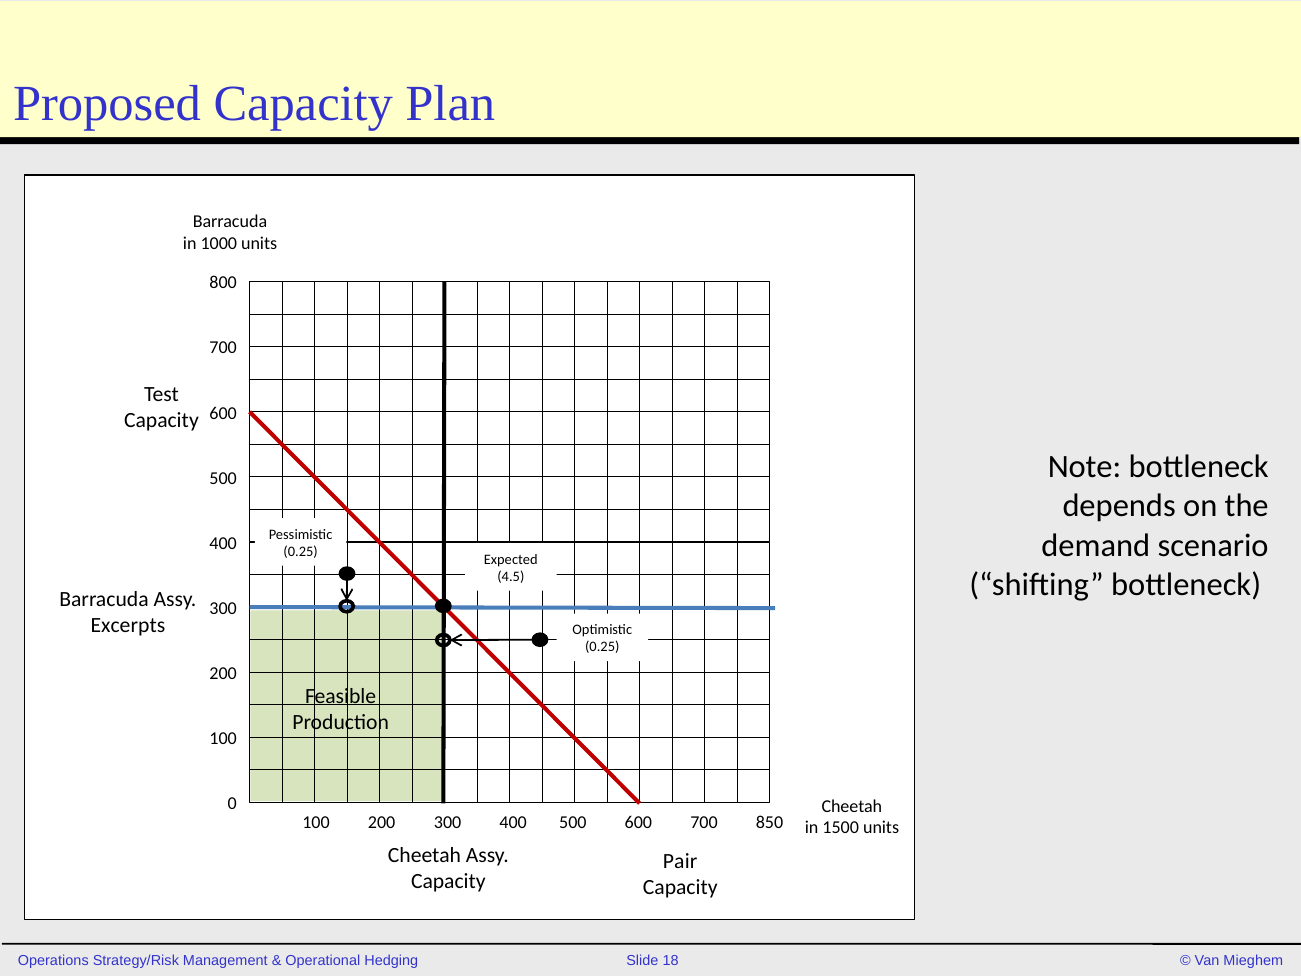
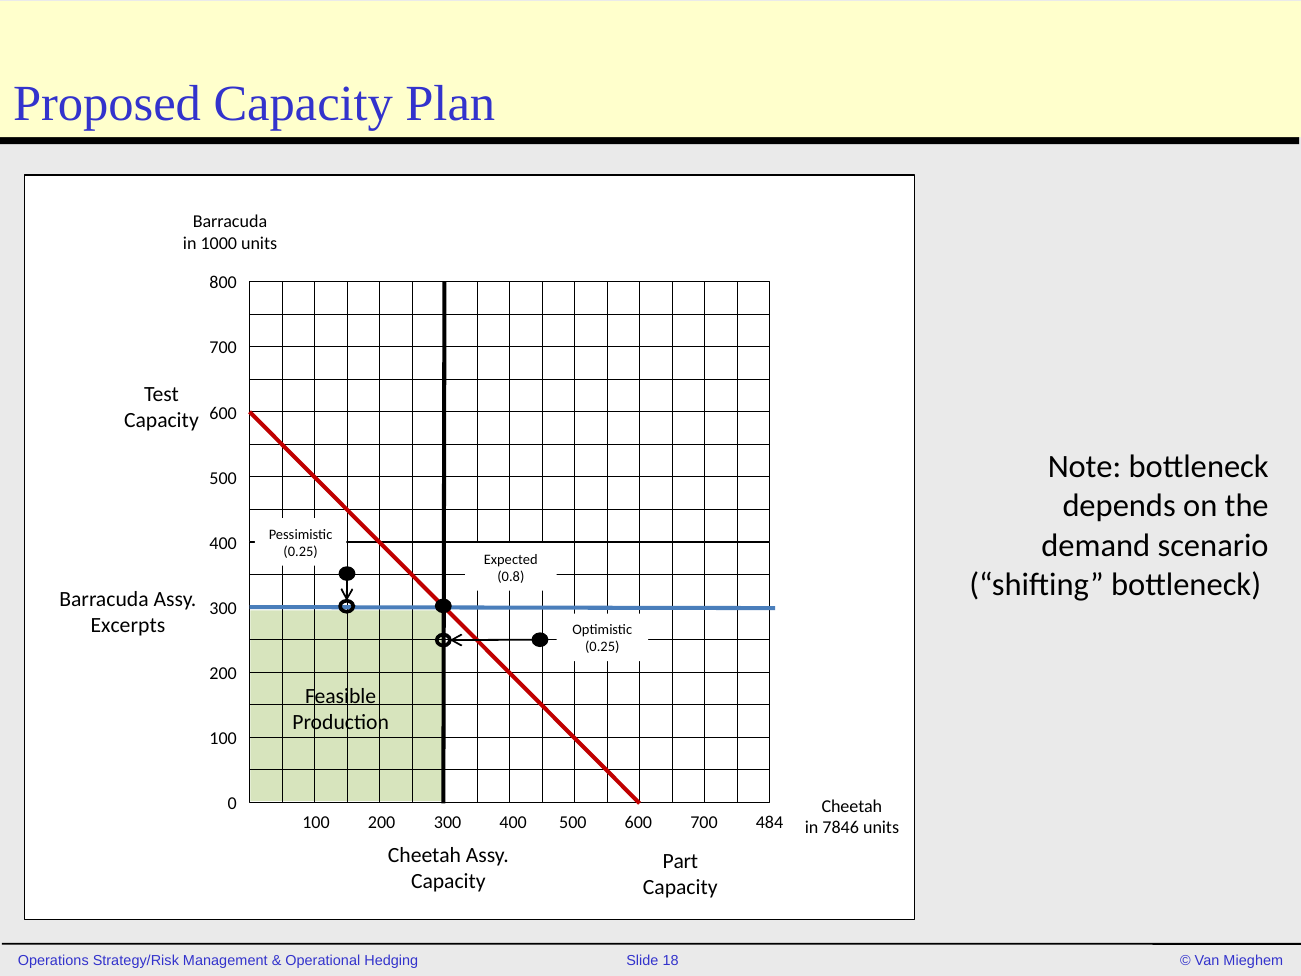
4.5: 4.5 -> 0.8
850: 850 -> 484
1500: 1500 -> 7846
Pair: Pair -> Part
